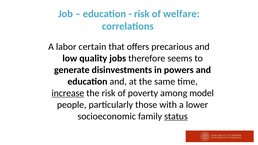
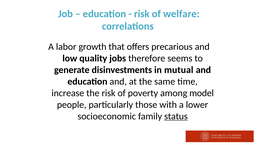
certain: certain -> growth
powers: powers -> mutual
increase underline: present -> none
